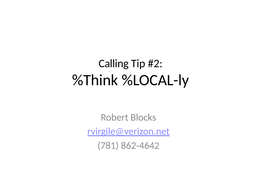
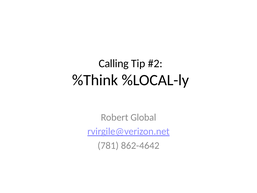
Blocks: Blocks -> Global
